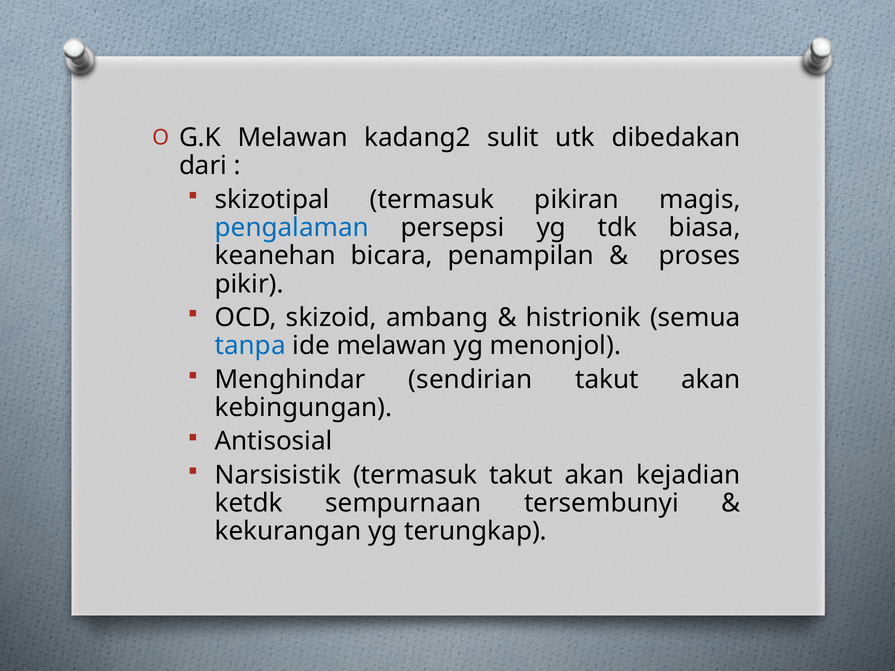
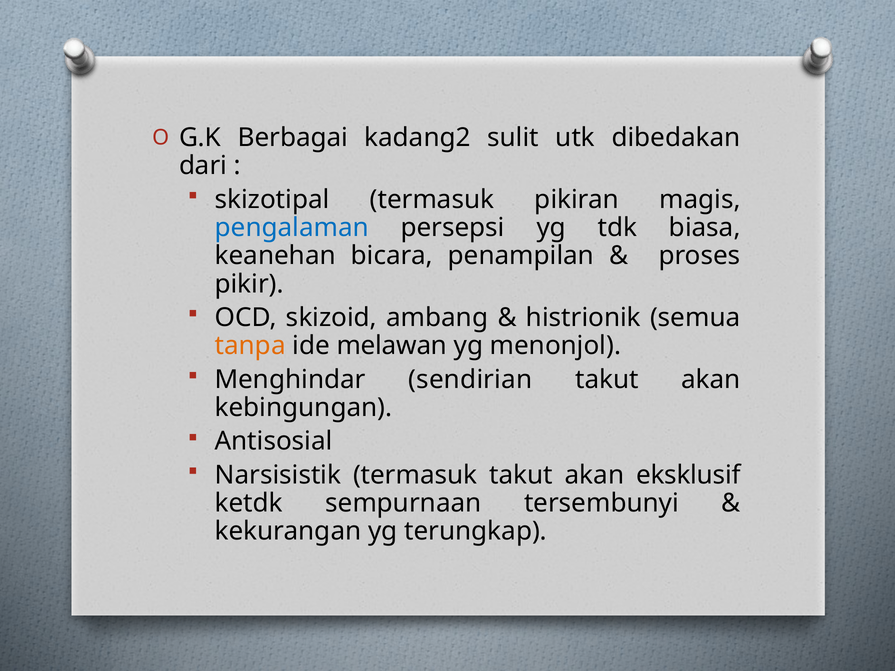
G.K Melawan: Melawan -> Berbagai
tanpa colour: blue -> orange
kejadian: kejadian -> eksklusif
